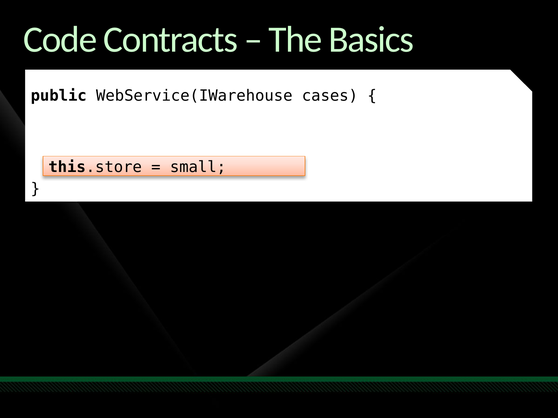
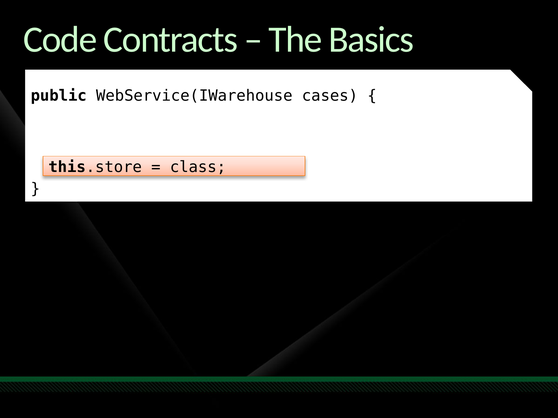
small: small -> class
